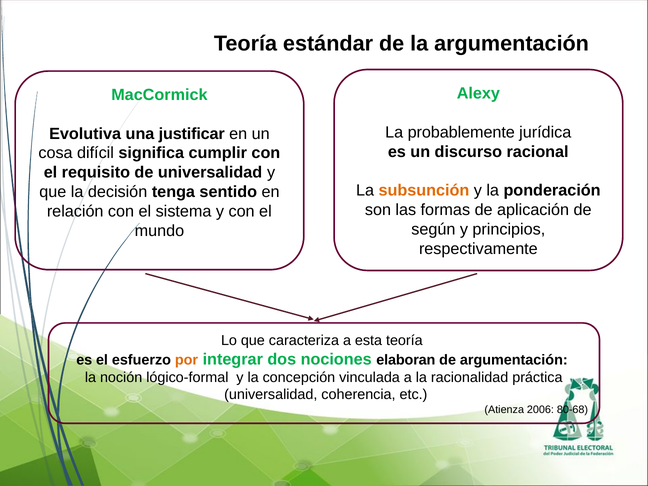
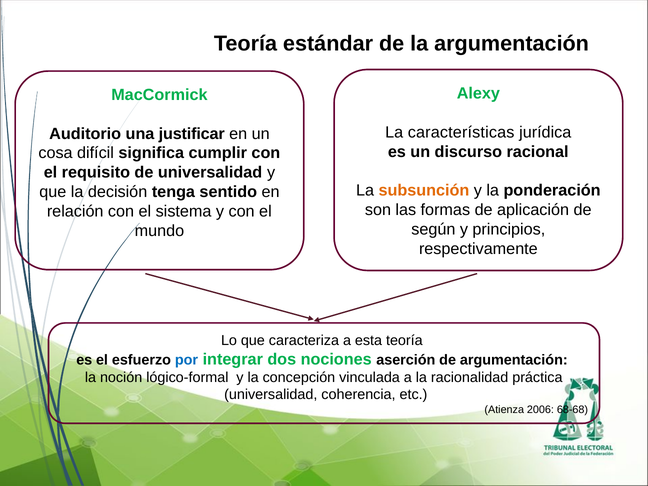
probablemente: probablemente -> características
Evolutiva: Evolutiva -> Auditorio
por colour: orange -> blue
elaboran: elaboran -> aserción
80-68: 80-68 -> 68-68
